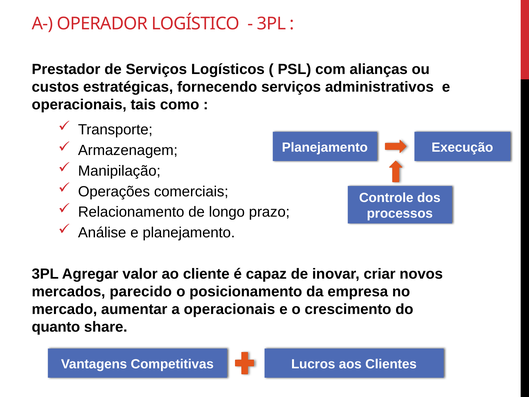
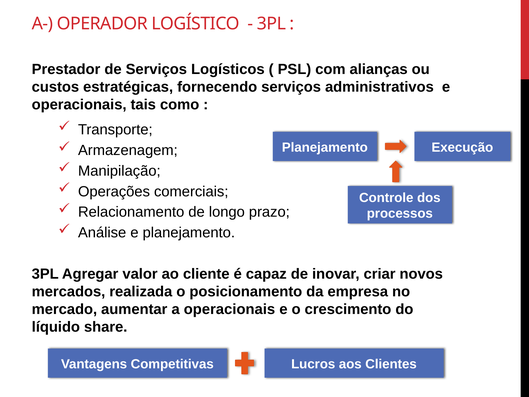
parecido: parecido -> realizada
quanto: quanto -> líquido
